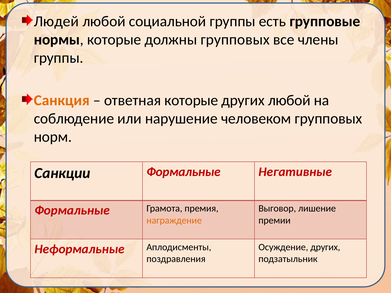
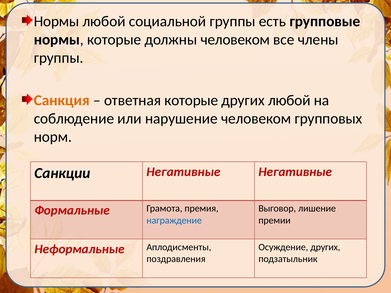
Людей at (56, 21): Людей -> Нормы
должны групповых: групповых -> человеком
Санкции Формальные: Формальные -> Негативные
награждение colour: orange -> blue
